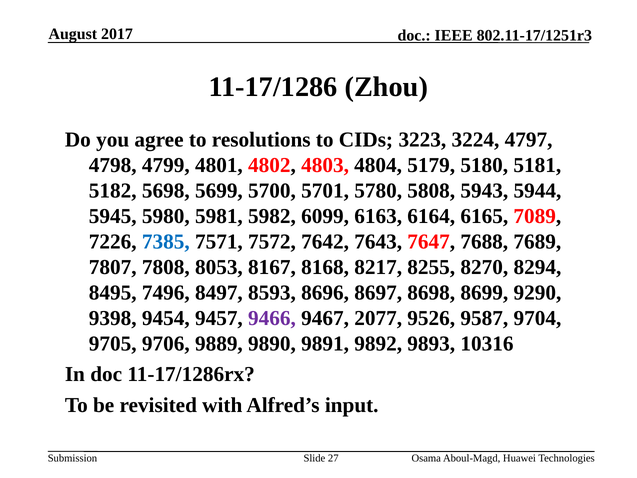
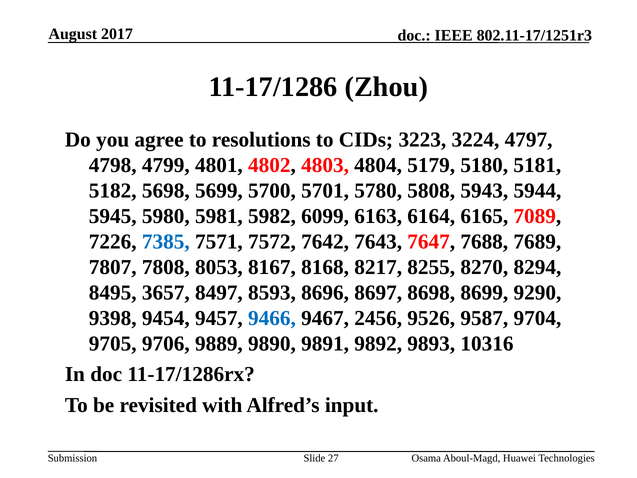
7496: 7496 -> 3657
9466 colour: purple -> blue
2077: 2077 -> 2456
